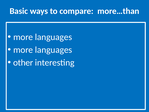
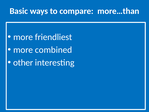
languages at (54, 37): languages -> friendliest
languages at (54, 50): languages -> combined
